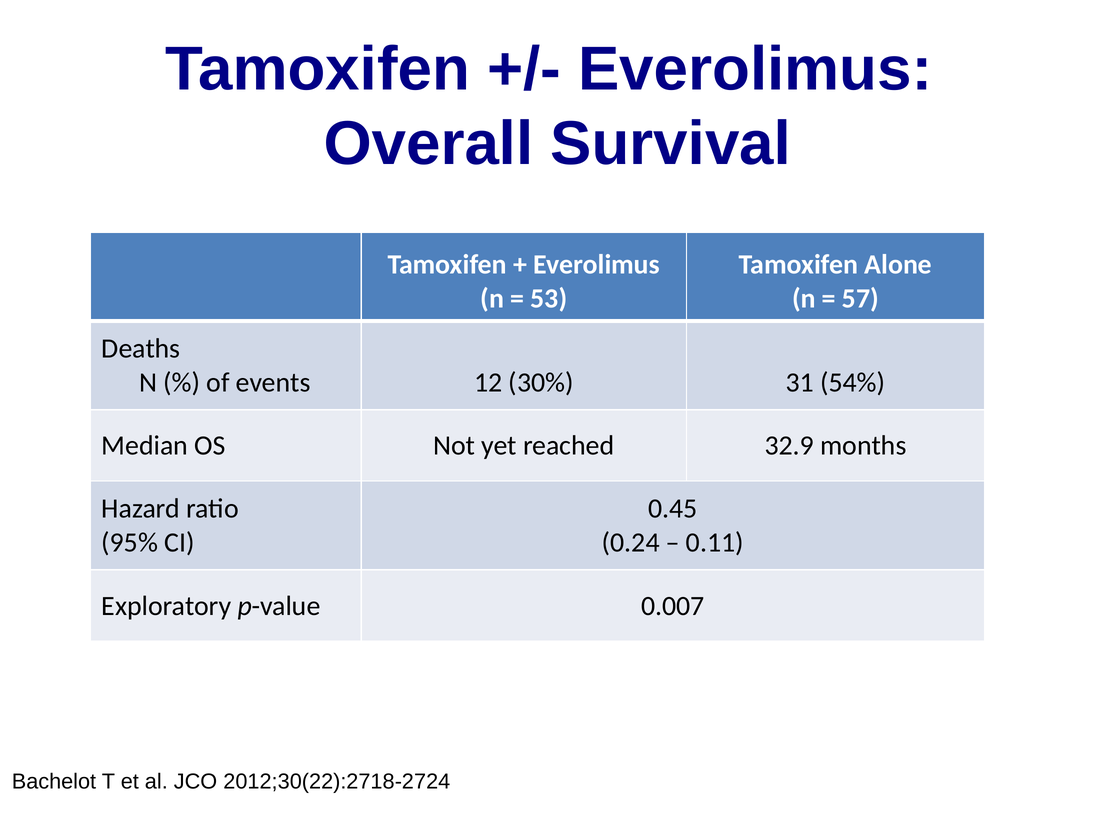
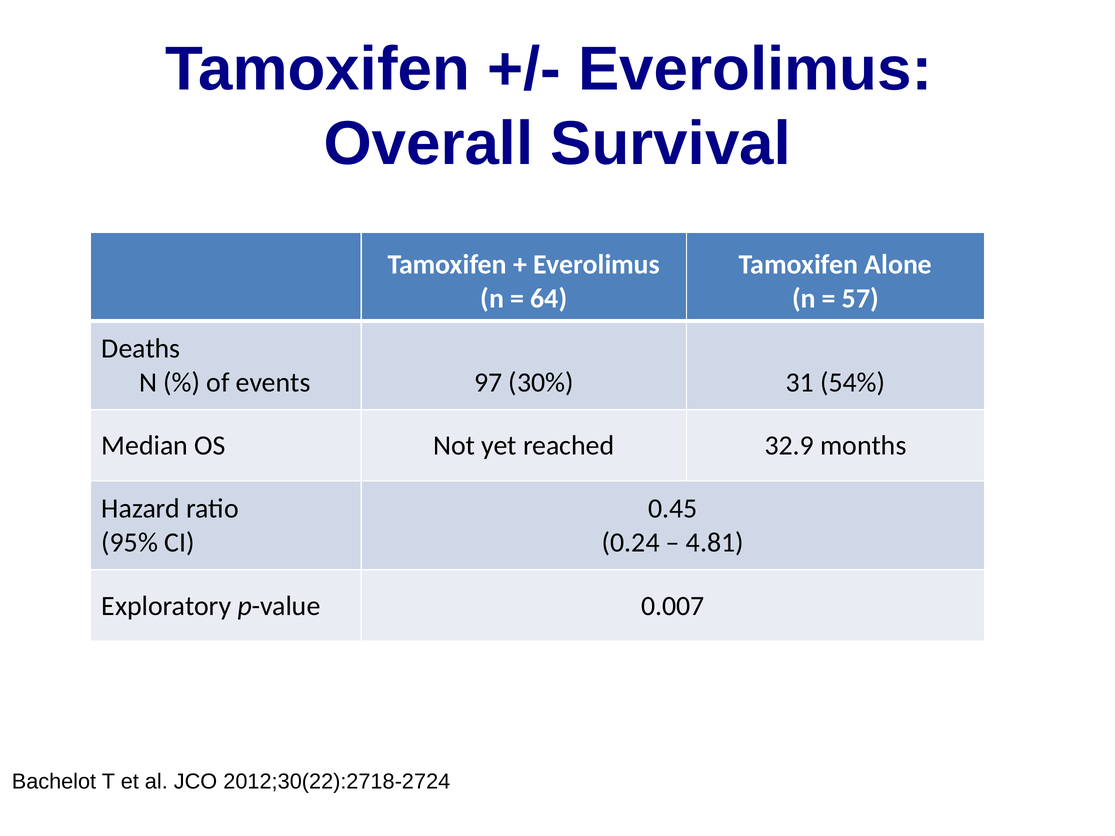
53: 53 -> 64
12: 12 -> 97
0.11: 0.11 -> 4.81
